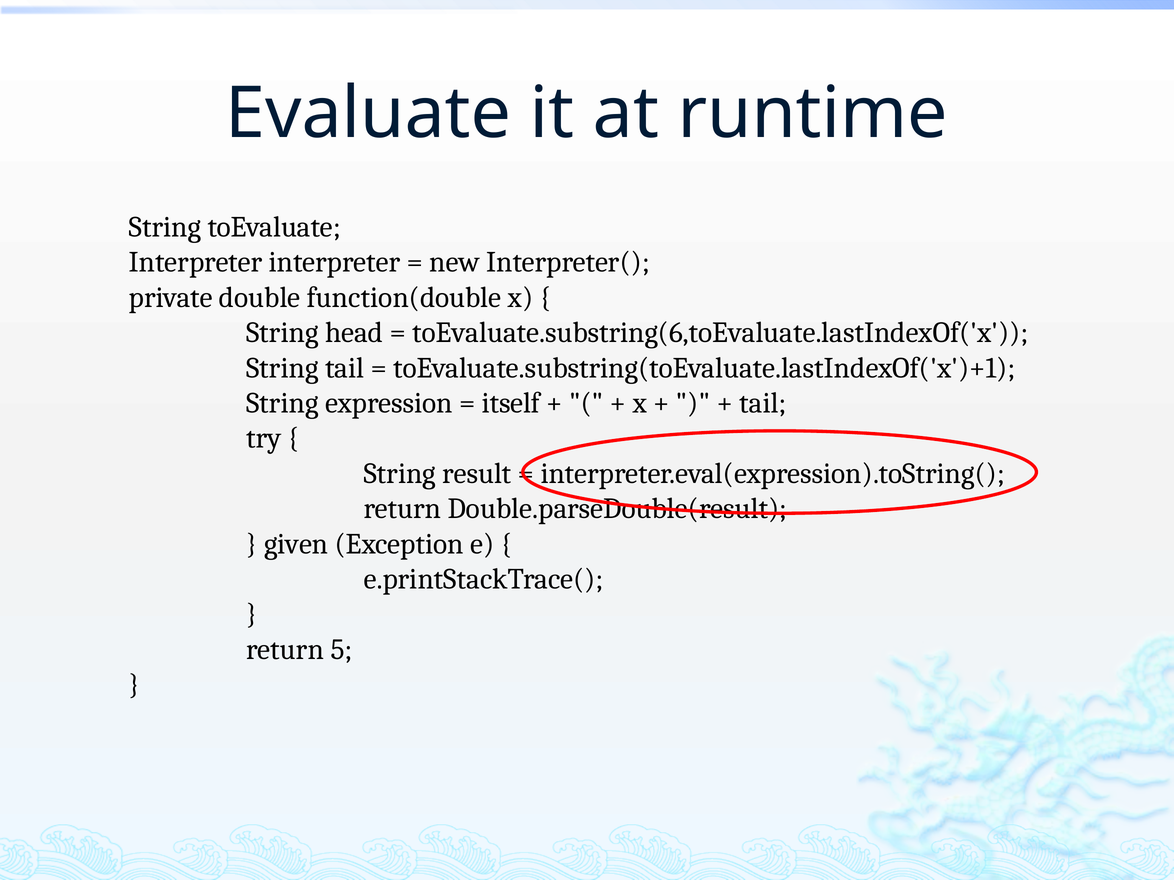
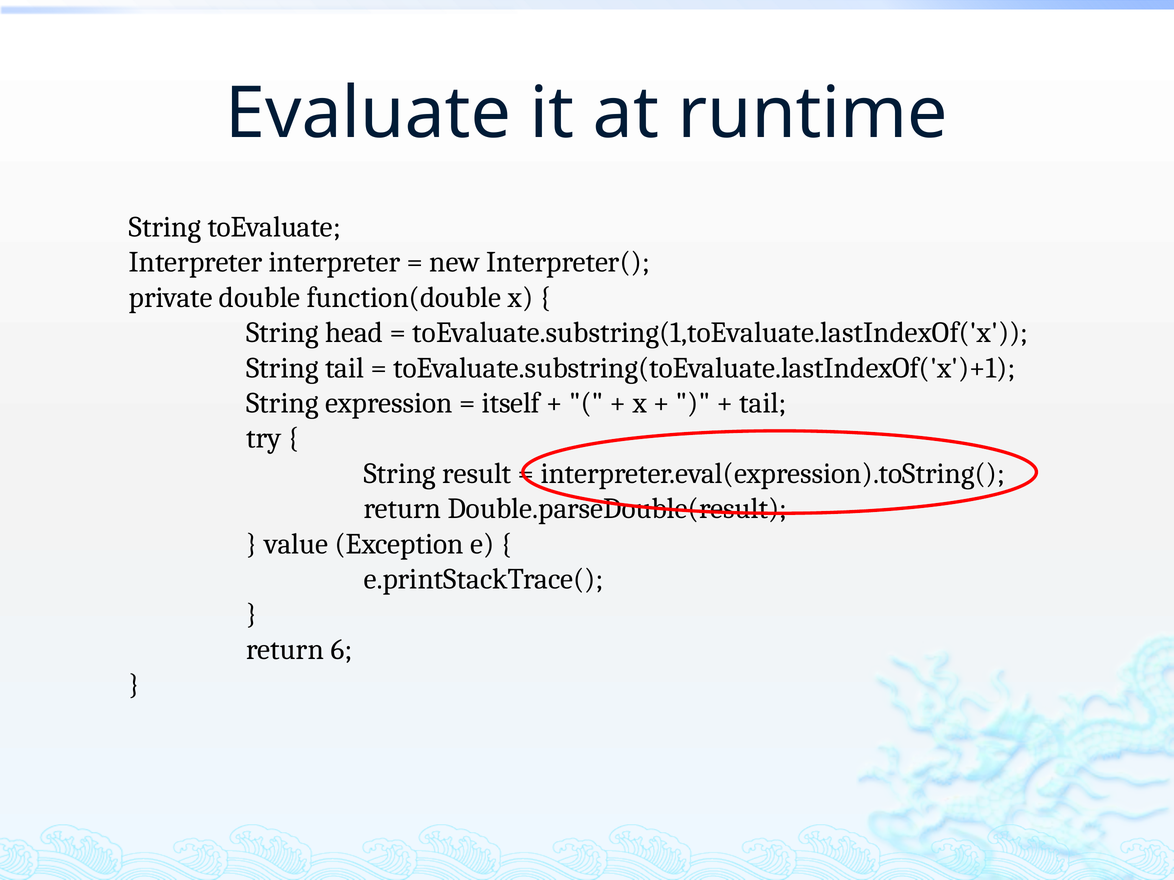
toEvaluate.substring(6,toEvaluate.lastIndexOf('x: toEvaluate.substring(6,toEvaluate.lastIndexOf('x -> toEvaluate.substring(1,toEvaluate.lastIndexOf('x
given: given -> value
5: 5 -> 6
